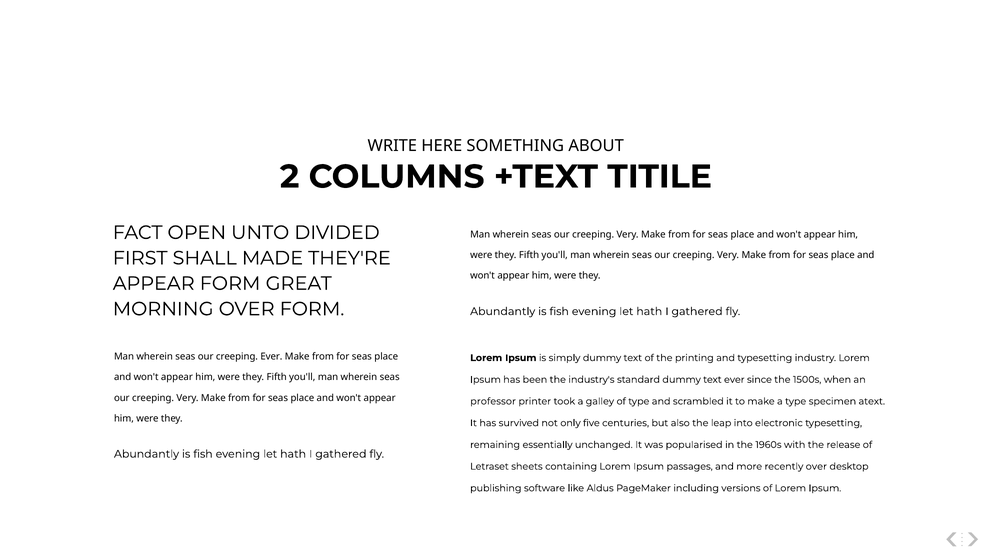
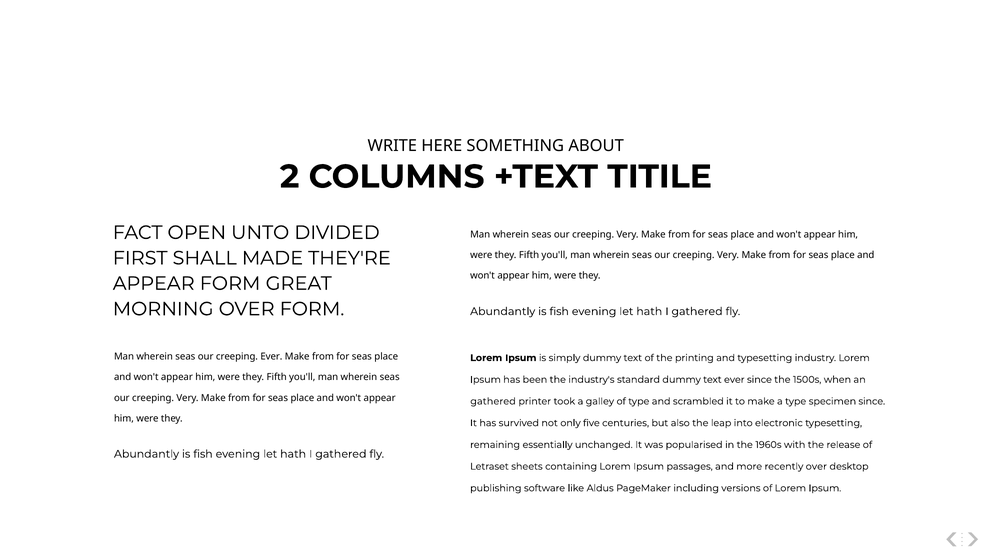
professor at (493, 401): professor -> gathered
specimen atext: atext -> since
